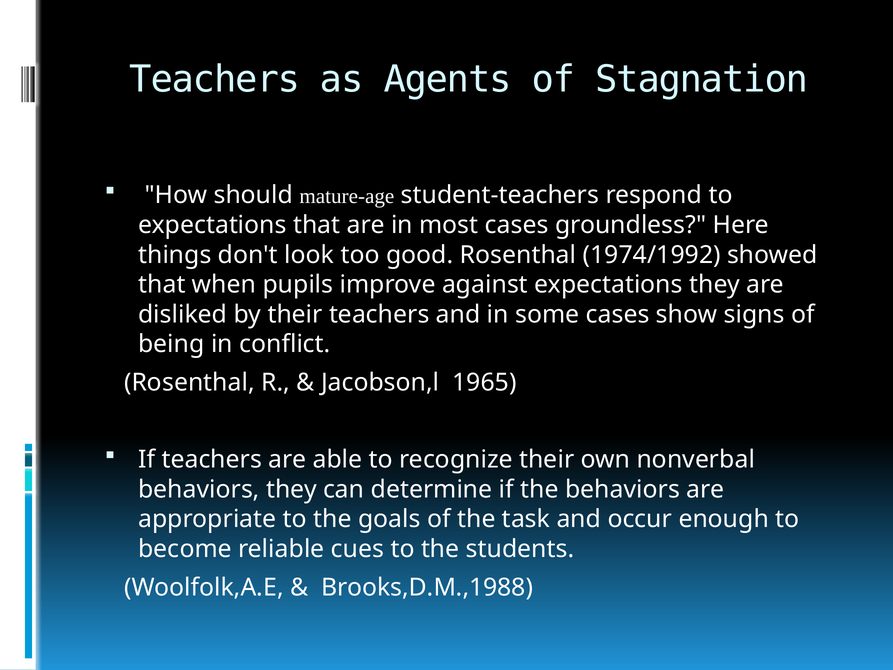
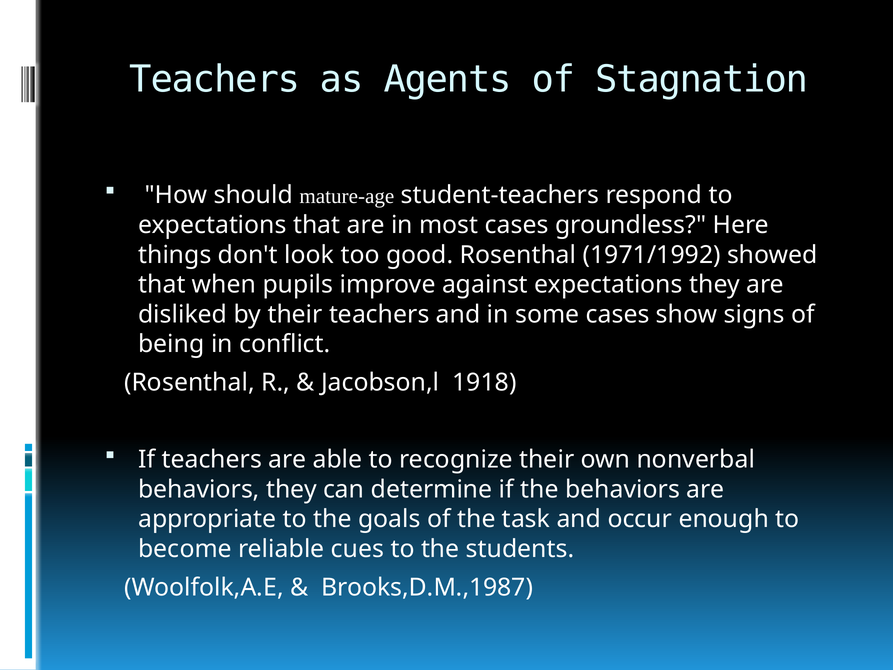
1974/1992: 1974/1992 -> 1971/1992
1965: 1965 -> 1918
Brooks,D.M.,1988: Brooks,D.M.,1988 -> Brooks,D.M.,1987
